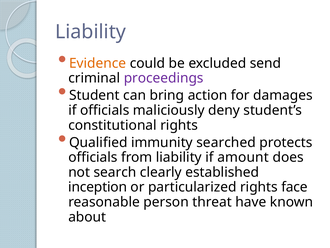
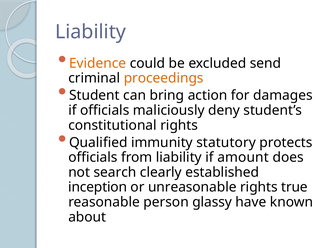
proceedings colour: purple -> orange
searched: searched -> statutory
particularized: particularized -> unreasonable
face: face -> true
threat: threat -> glassy
